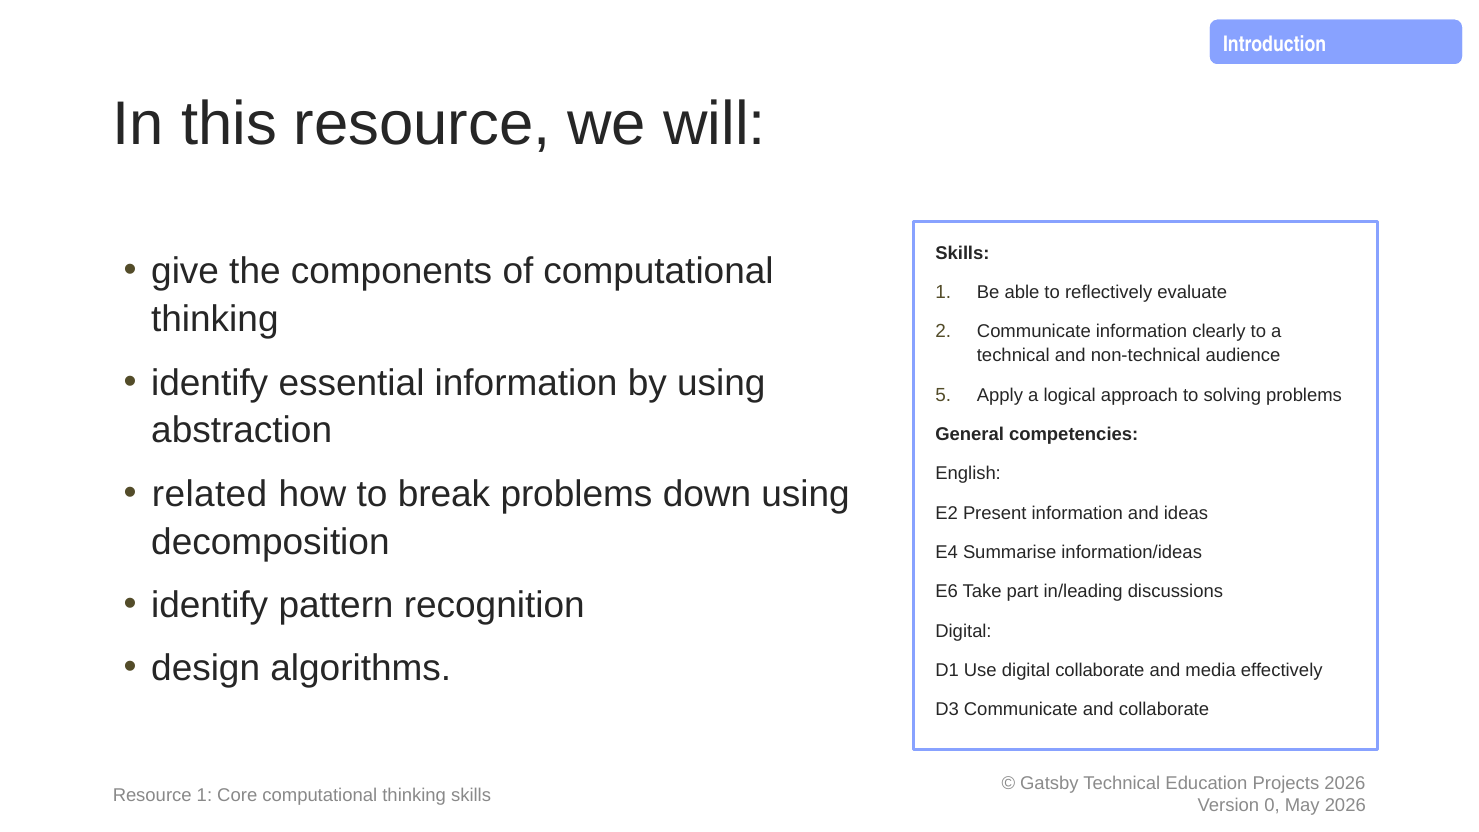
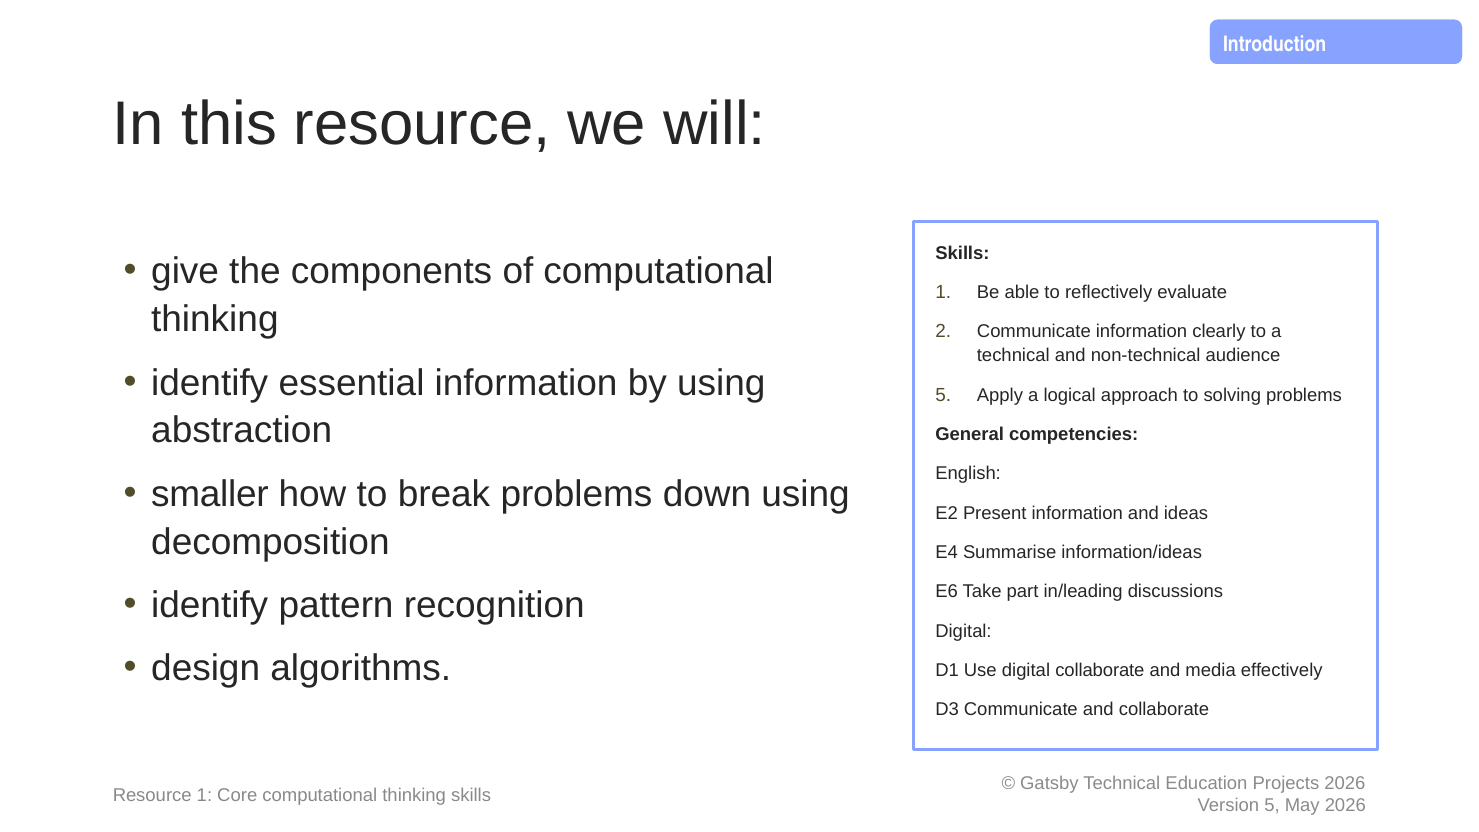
related: related -> smaller
0 at (1272, 806): 0 -> 5
